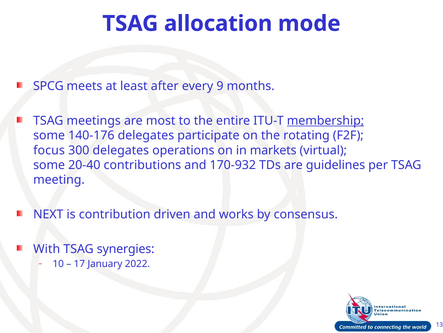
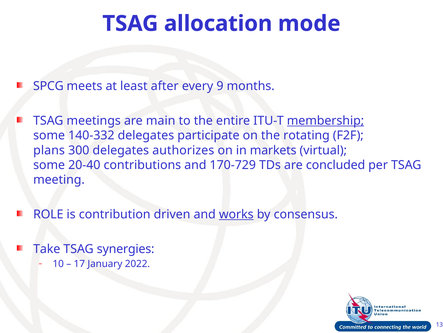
most: most -> main
140-176: 140-176 -> 140-332
focus: focus -> plans
operations: operations -> authorizes
170-932: 170-932 -> 170-729
guidelines: guidelines -> concluded
NEXT: NEXT -> ROLE
works underline: none -> present
With: With -> Take
